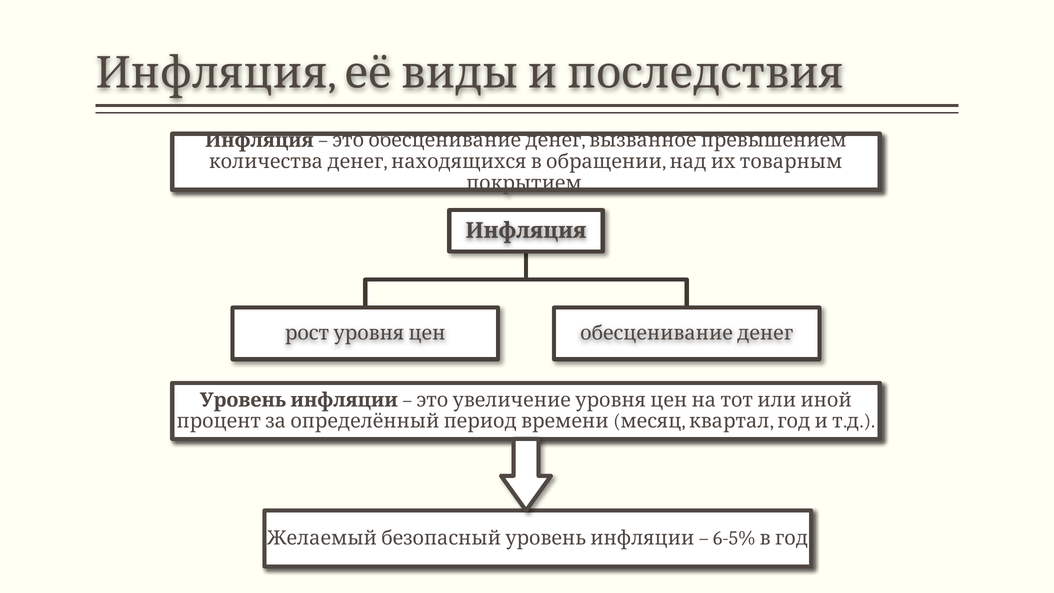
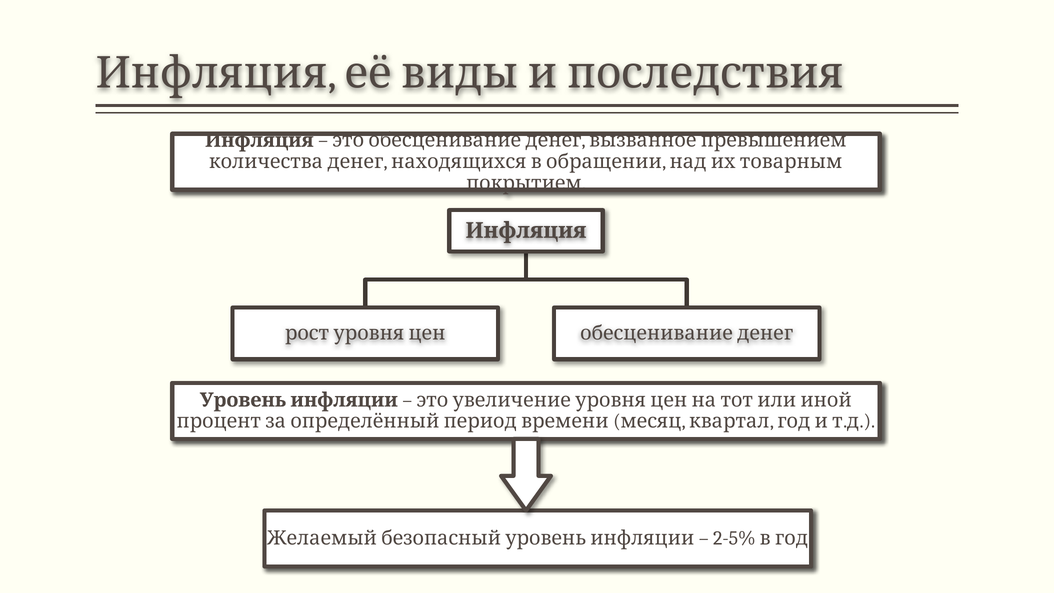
6-5%: 6-5% -> 2-5%
